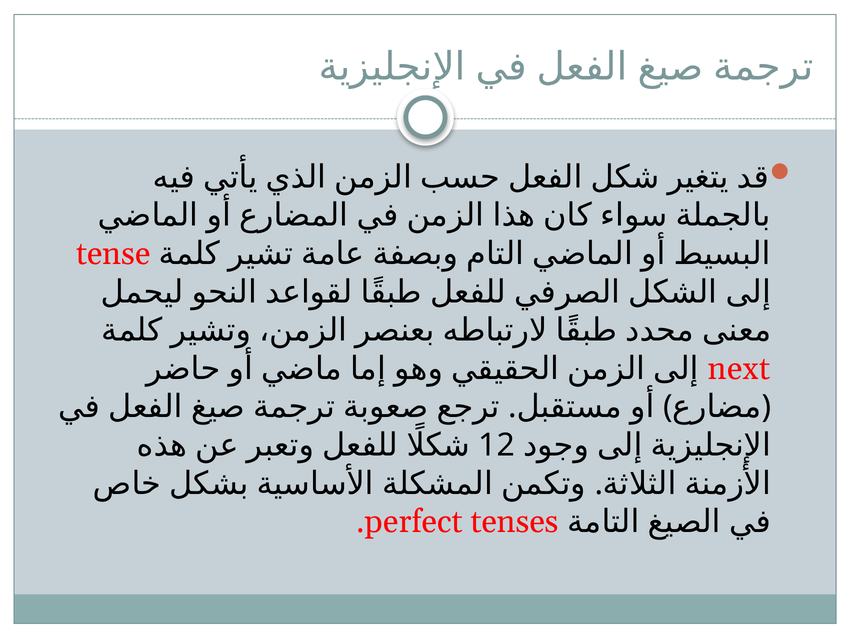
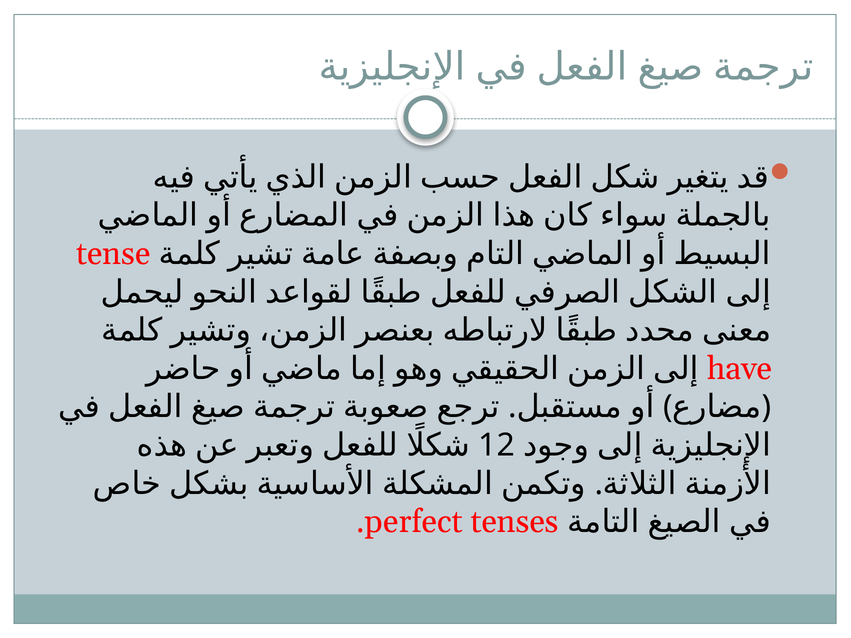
next: next -> have
